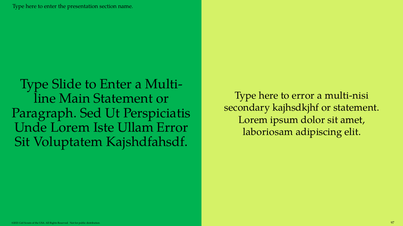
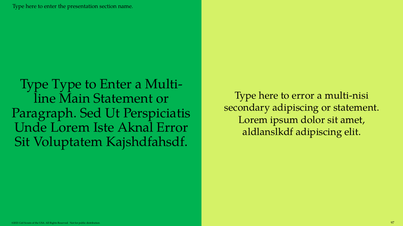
Type Slide: Slide -> Type
secondary kajhsdkjhf: kajhsdkjhf -> adipiscing
Ullam: Ullam -> Aknal
laboriosam: laboriosam -> aldlanslkdf
